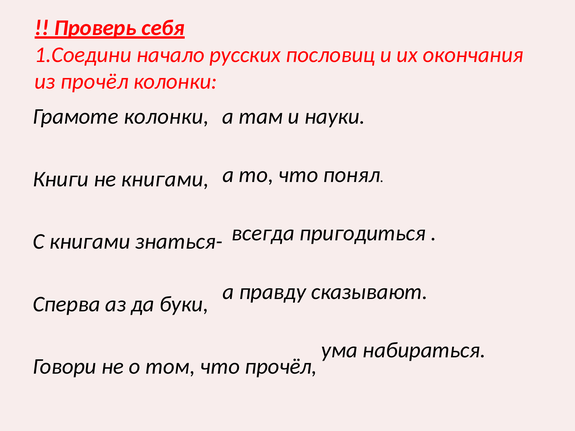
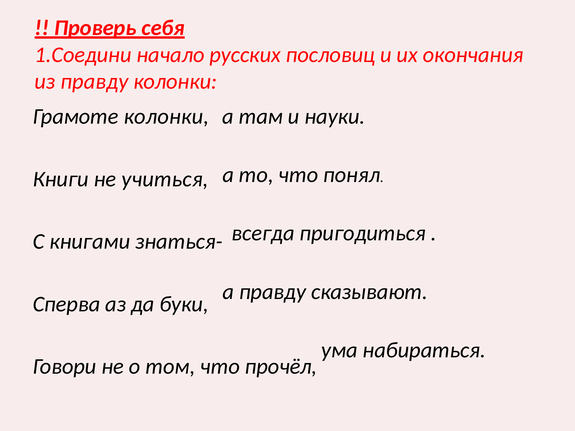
из прочёл: прочёл -> правду
не книгами: книгами -> учиться
